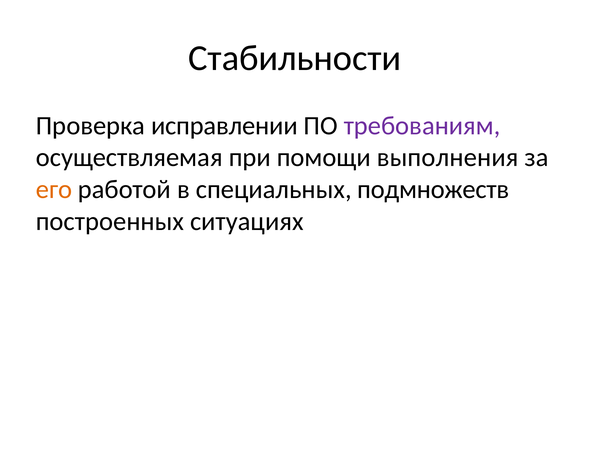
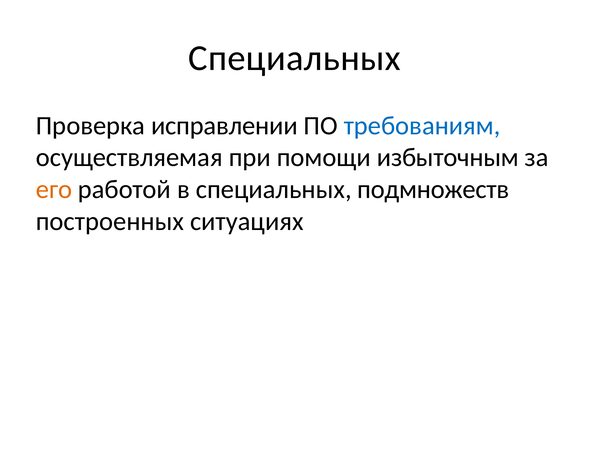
Стабильности at (295, 58): Стабильности -> Специальных
требованиям colour: purple -> blue
выполнения: выполнения -> избыточным
